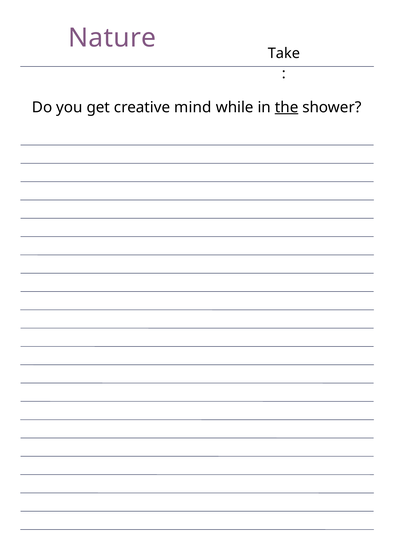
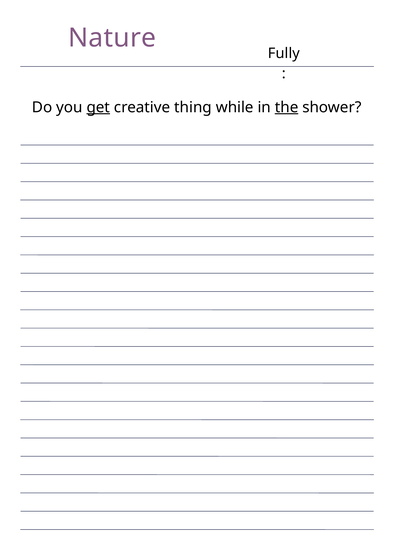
Take: Take -> Fully
get underline: none -> present
mind: mind -> thing
